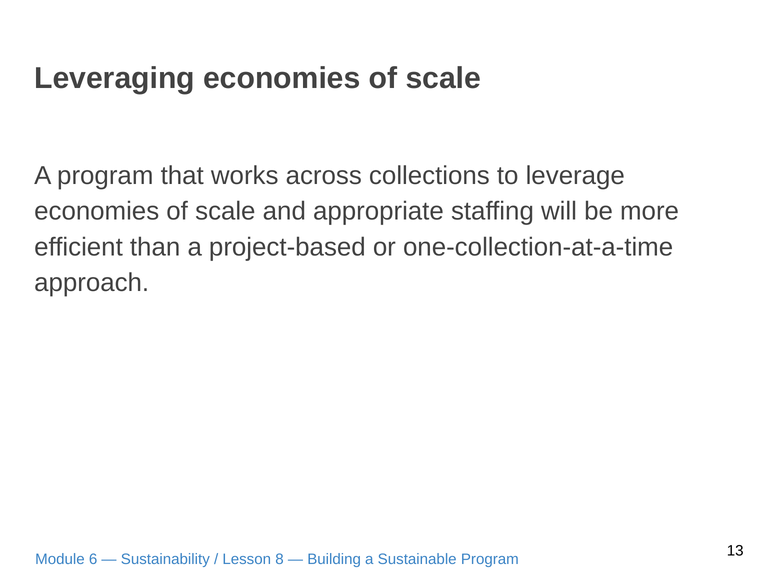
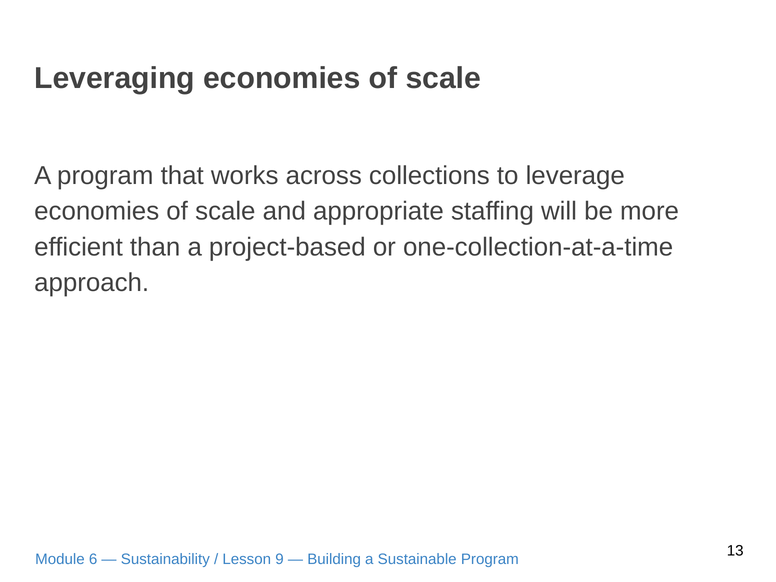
8: 8 -> 9
